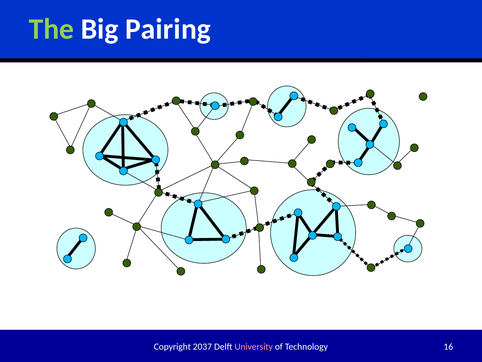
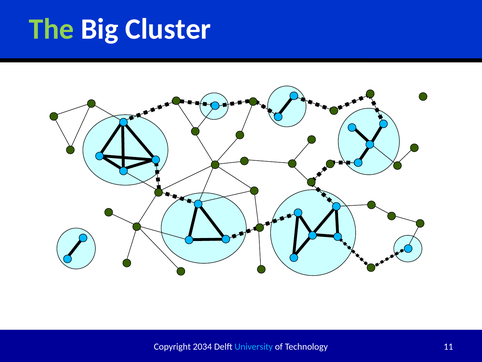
Pairing: Pairing -> Cluster
2037: 2037 -> 2034
University colour: pink -> light blue
16: 16 -> 11
